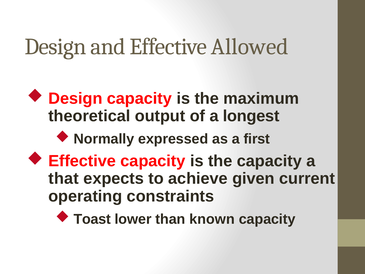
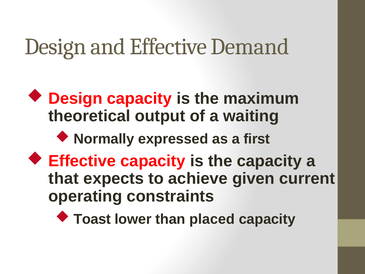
Allowed: Allowed -> Demand
longest: longest -> waiting
known: known -> placed
